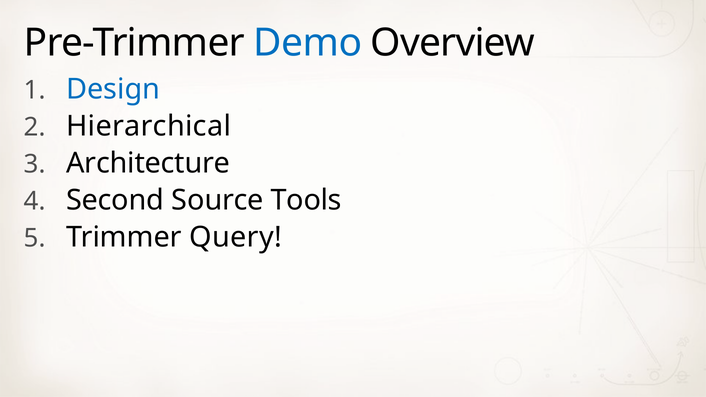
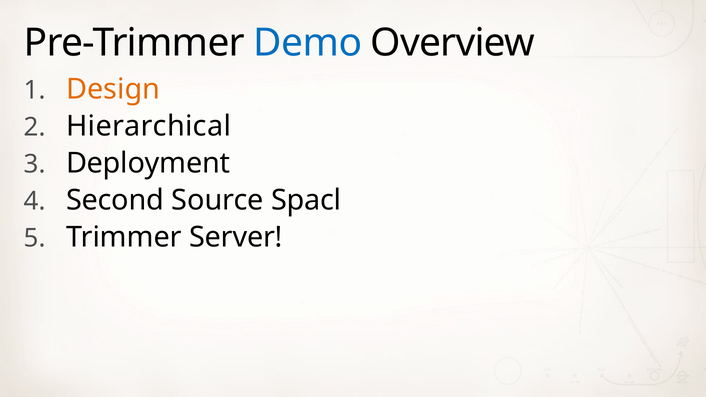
Design colour: blue -> orange
Architecture: Architecture -> Deployment
Tools: Tools -> Spacl
Query: Query -> Server
